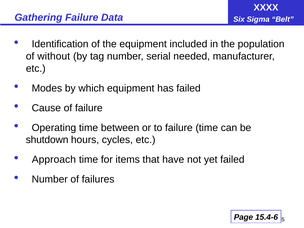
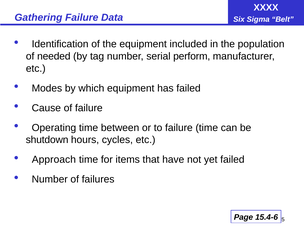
without: without -> needed
needed: needed -> perform
